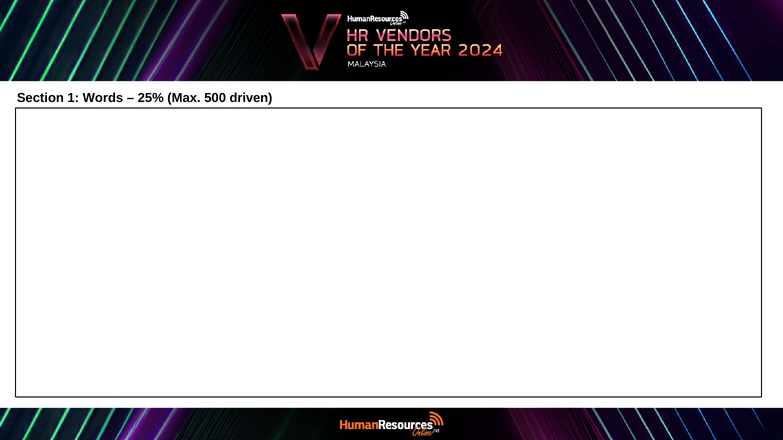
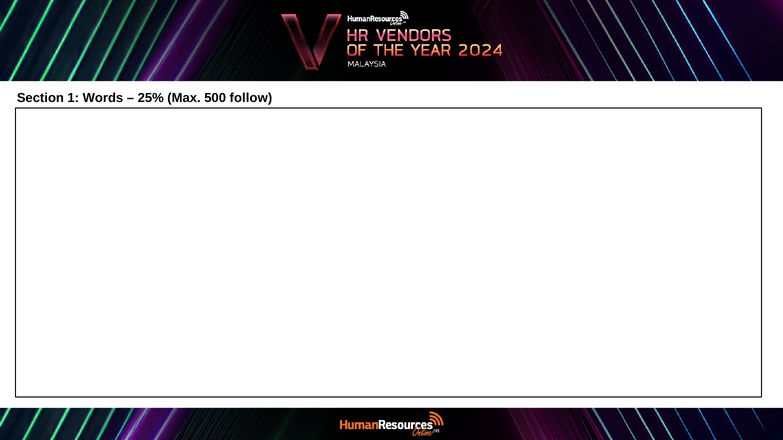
driven: driven -> follow
